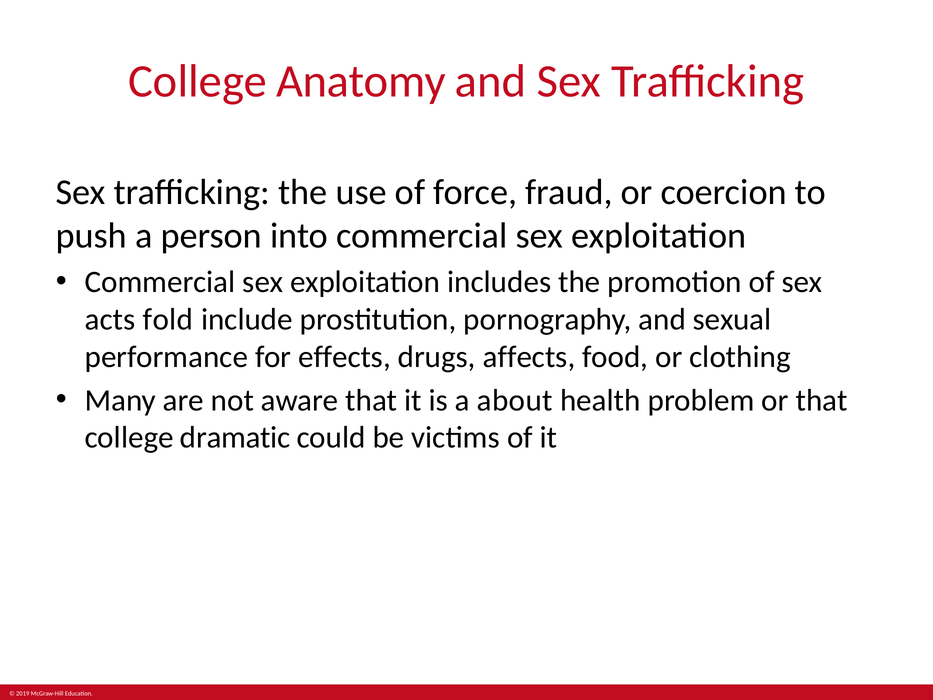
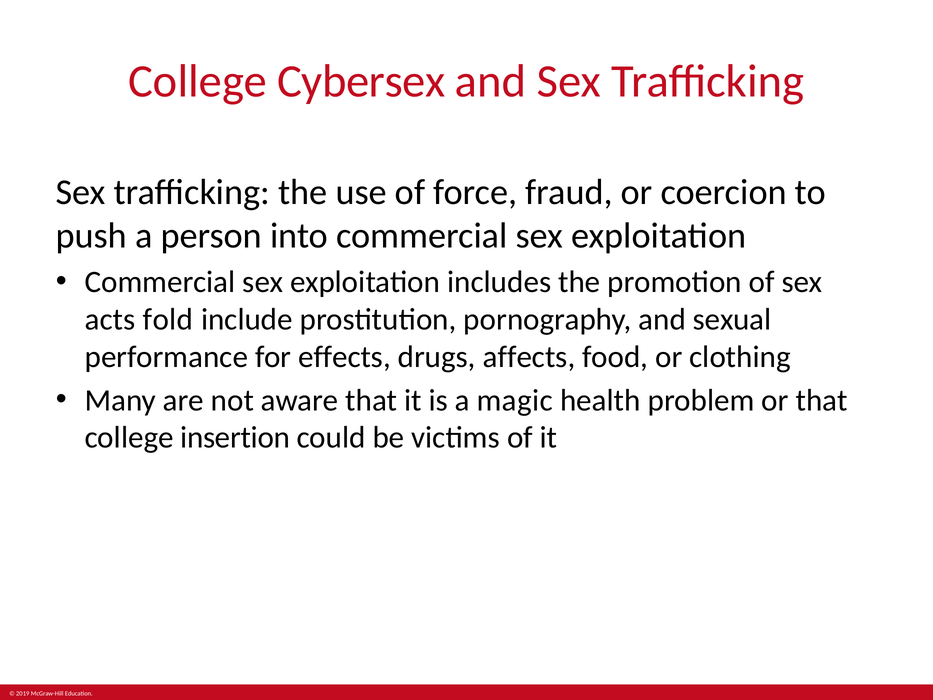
Anatomy: Anatomy -> Cybersex
about: about -> magic
dramatic: dramatic -> insertion
